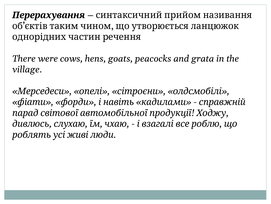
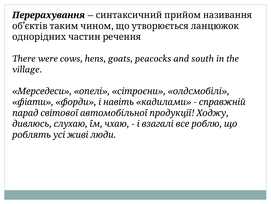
grata: grata -> south
